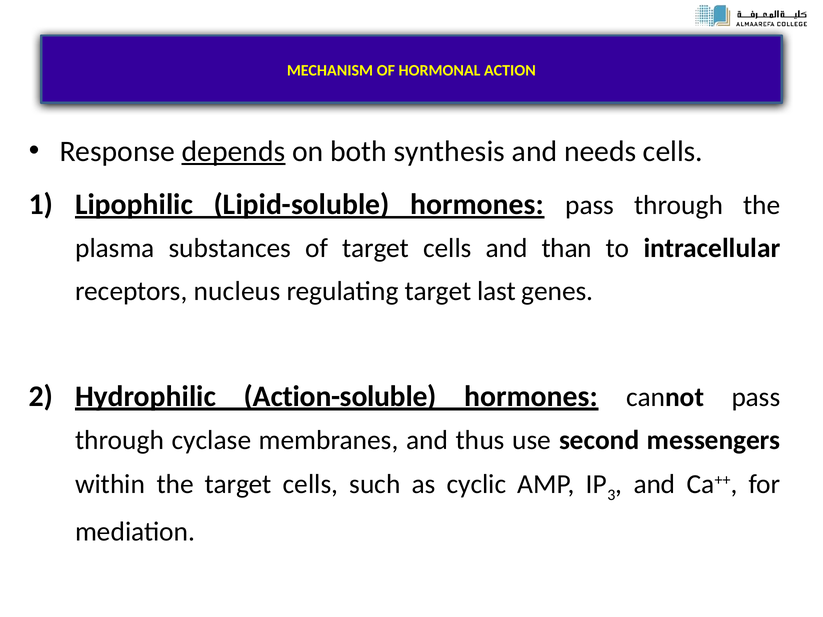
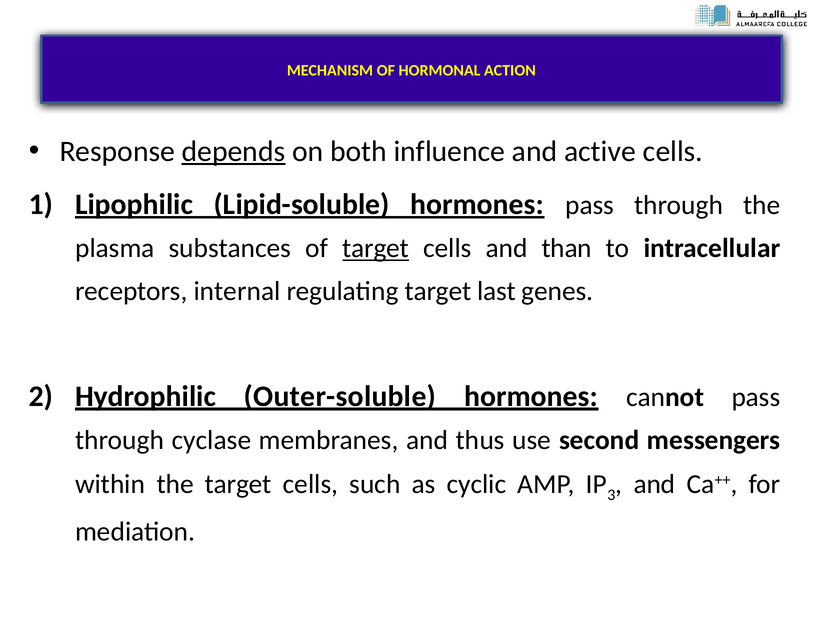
synthesis: synthesis -> influence
needs: needs -> active
target at (376, 248) underline: none -> present
nucleus: nucleus -> internal
Action-soluble: Action-soluble -> Outer-soluble
